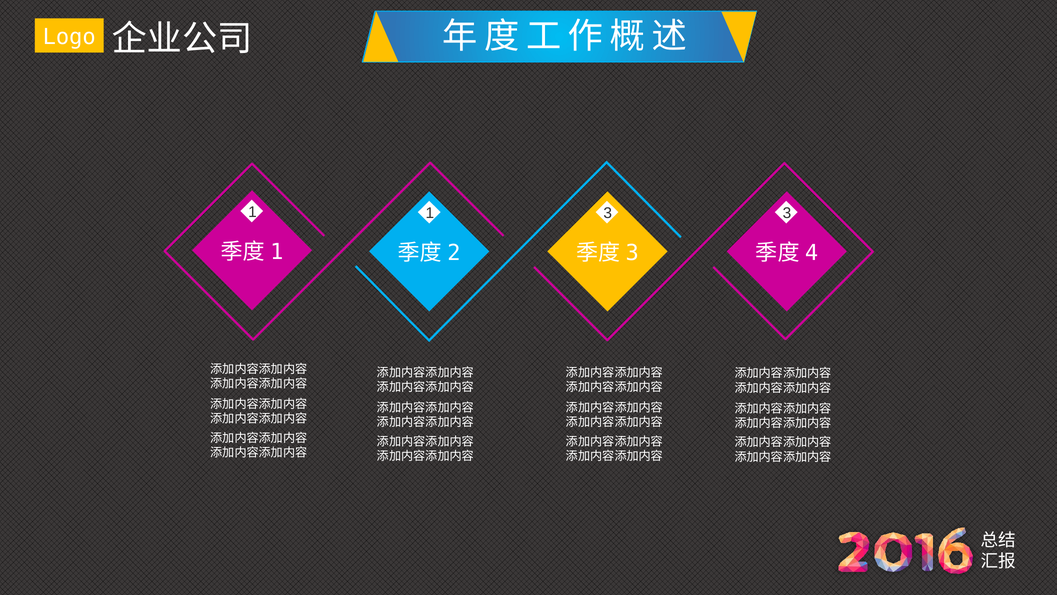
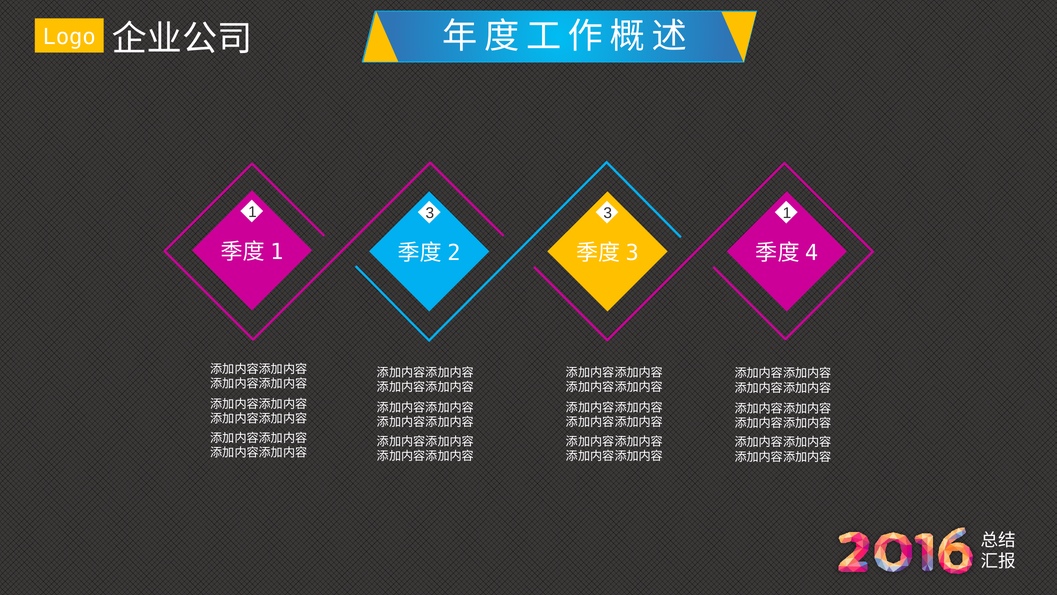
1 1: 1 -> 3
3 3: 3 -> 1
